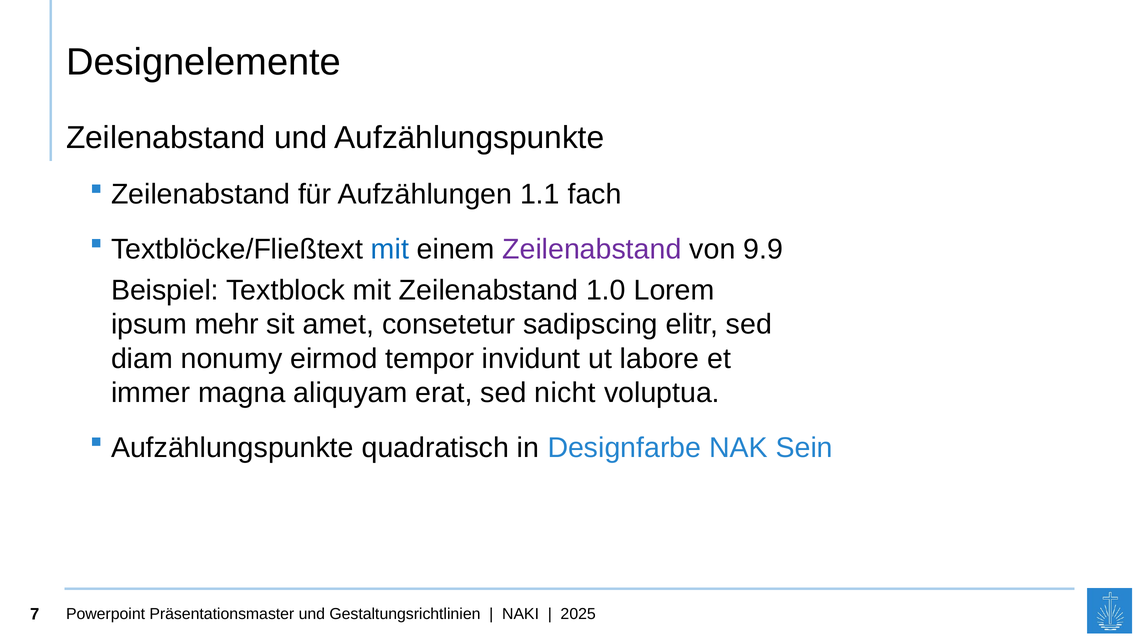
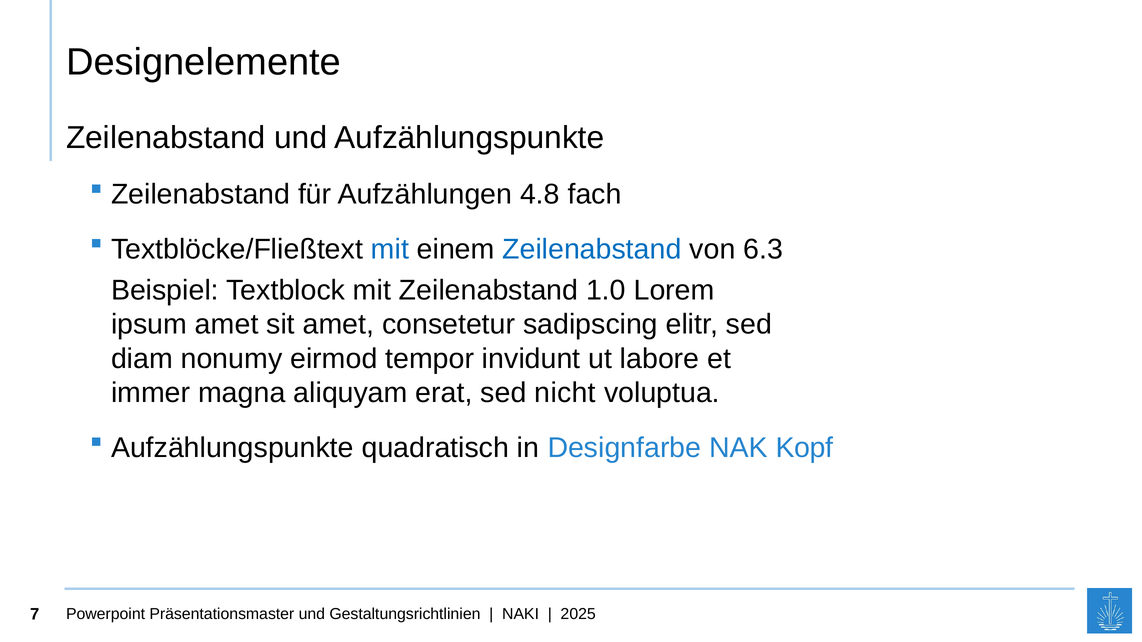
1.1: 1.1 -> 4.8
Zeilenabstand at (592, 249) colour: purple -> blue
9.9: 9.9 -> 6.3
ipsum mehr: mehr -> amet
Sein: Sein -> Kopf
